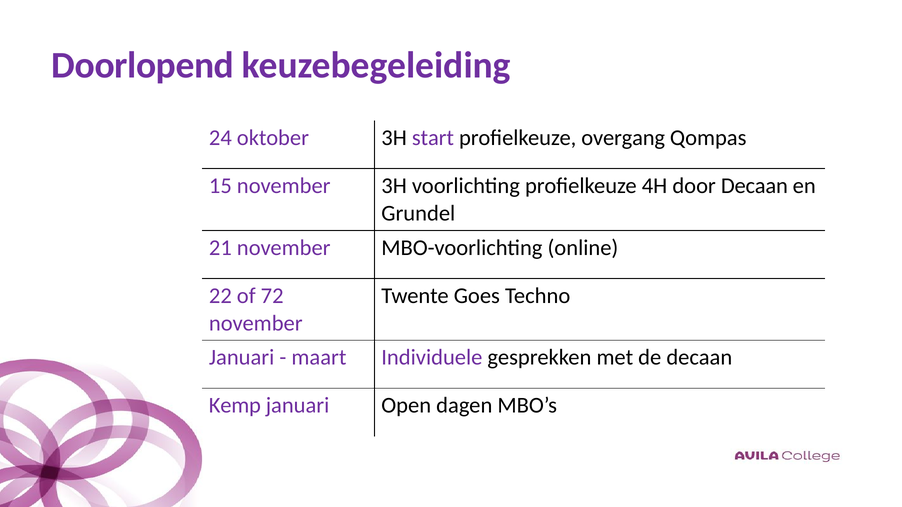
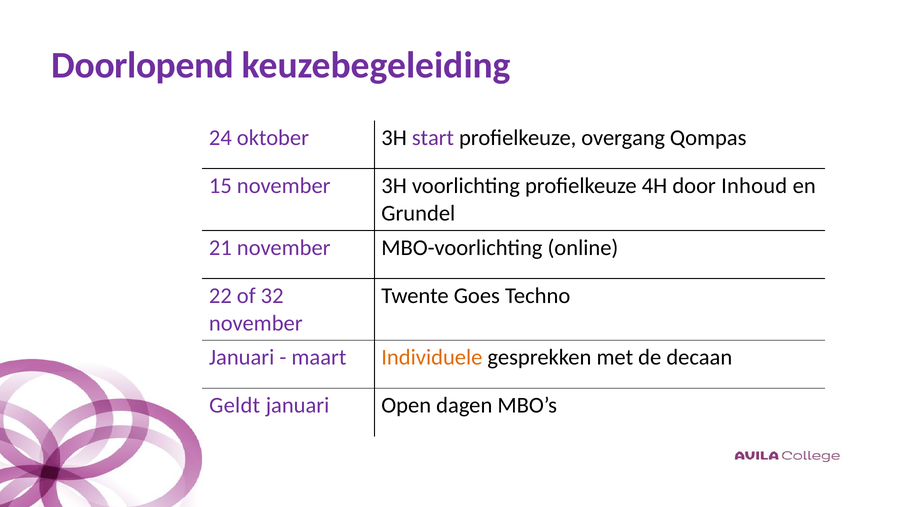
door Decaan: Decaan -> Inhoud
72: 72 -> 32
Individuele colour: purple -> orange
Kemp: Kemp -> Geldt
